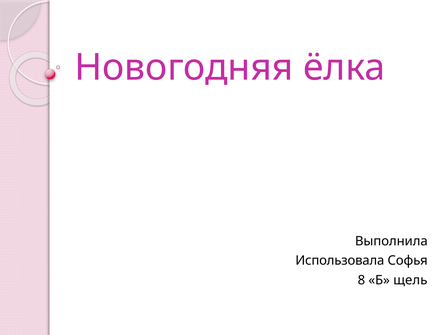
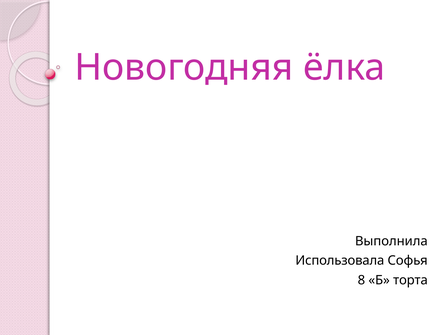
щель: щель -> торта
